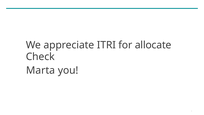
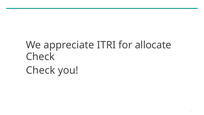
Marta at (41, 70): Marta -> Check
